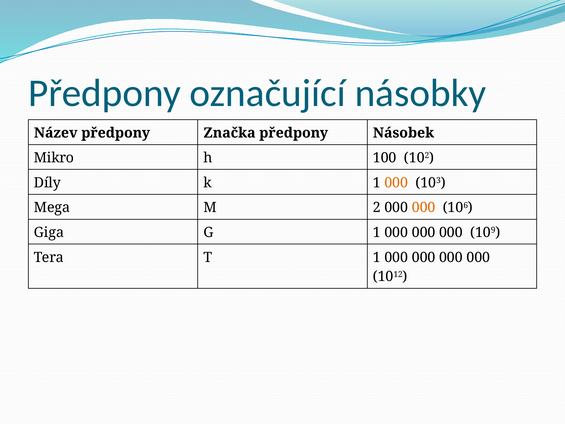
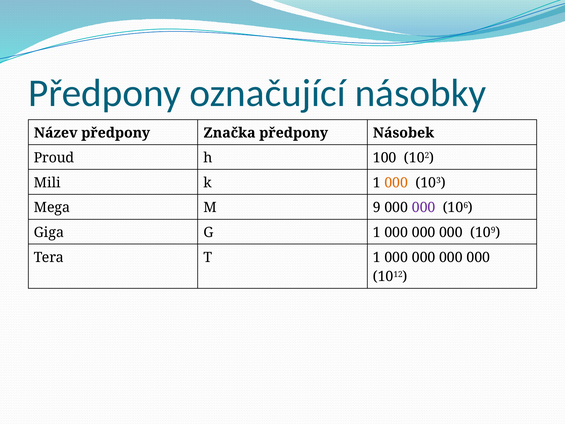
Mikro: Mikro -> Proud
Díly: Díly -> Mili
2: 2 -> 9
000 at (424, 207) colour: orange -> purple
